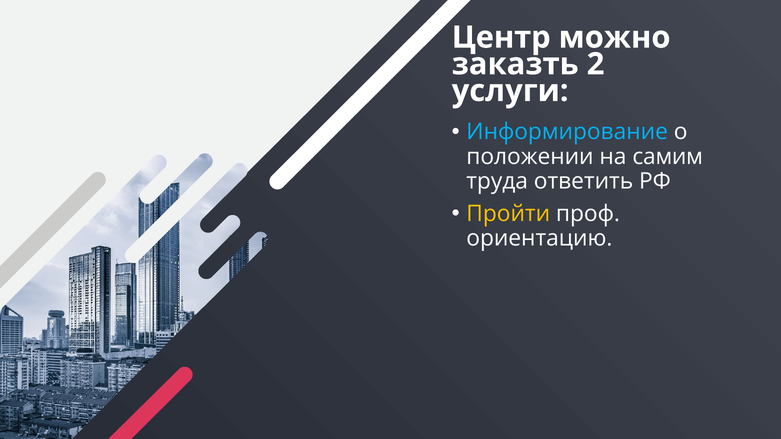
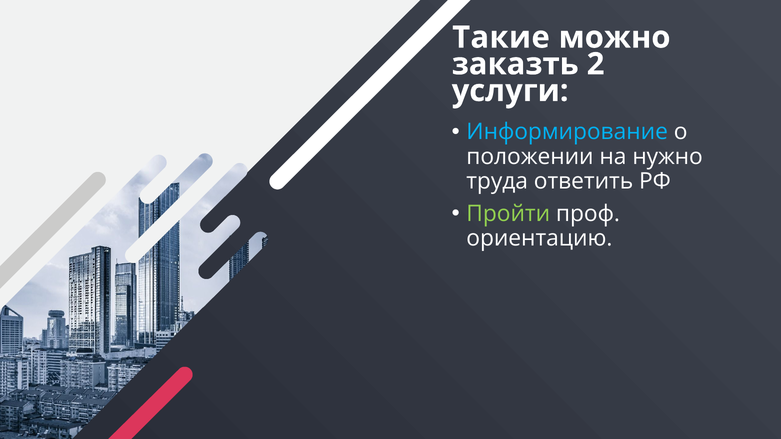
Центр: Центр -> Такие
самим: самим -> нужно
Пройти colour: yellow -> light green
